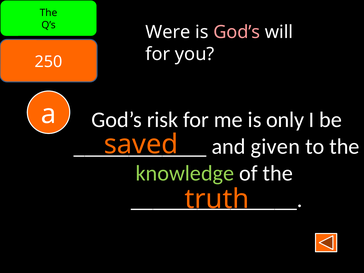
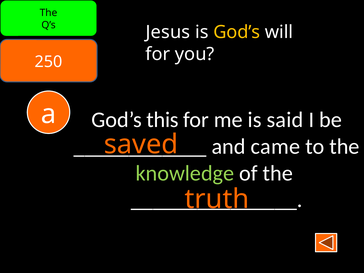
Were: Were -> Jesus
God’s at (237, 32) colour: pink -> yellow
risk: risk -> this
only: only -> said
given: given -> came
